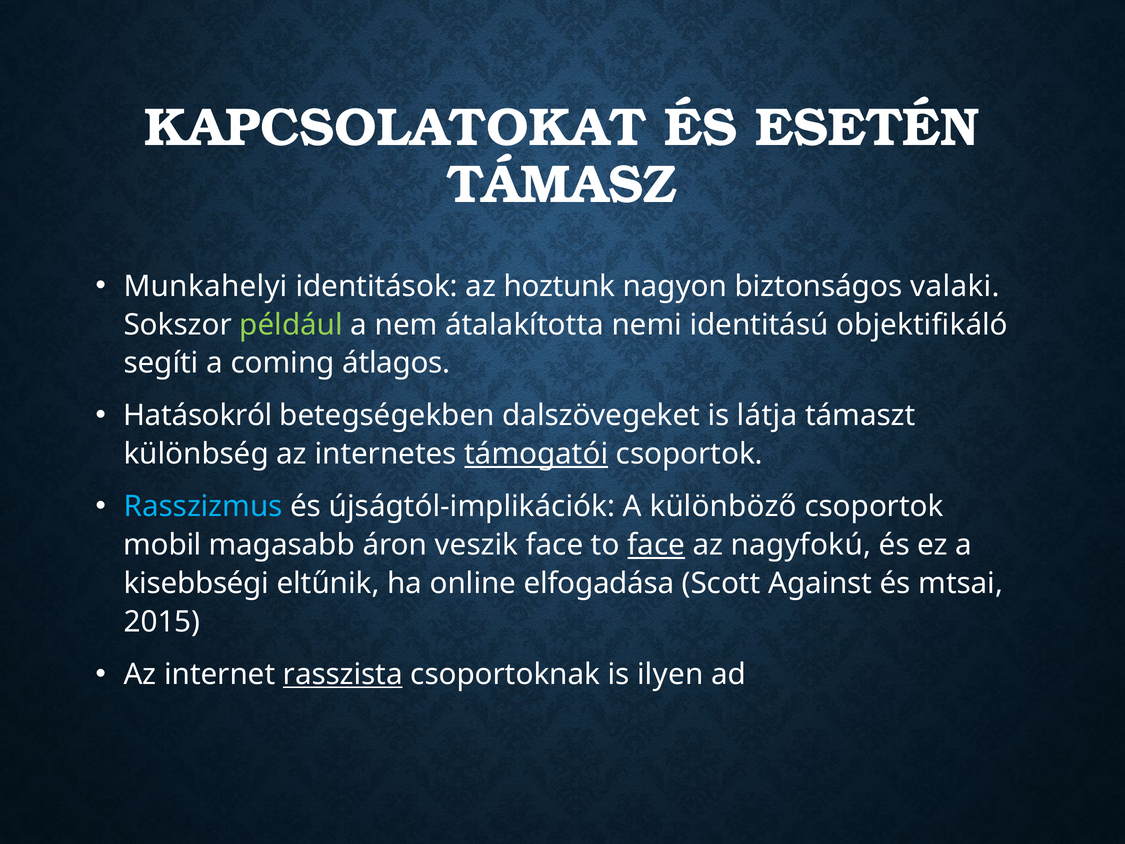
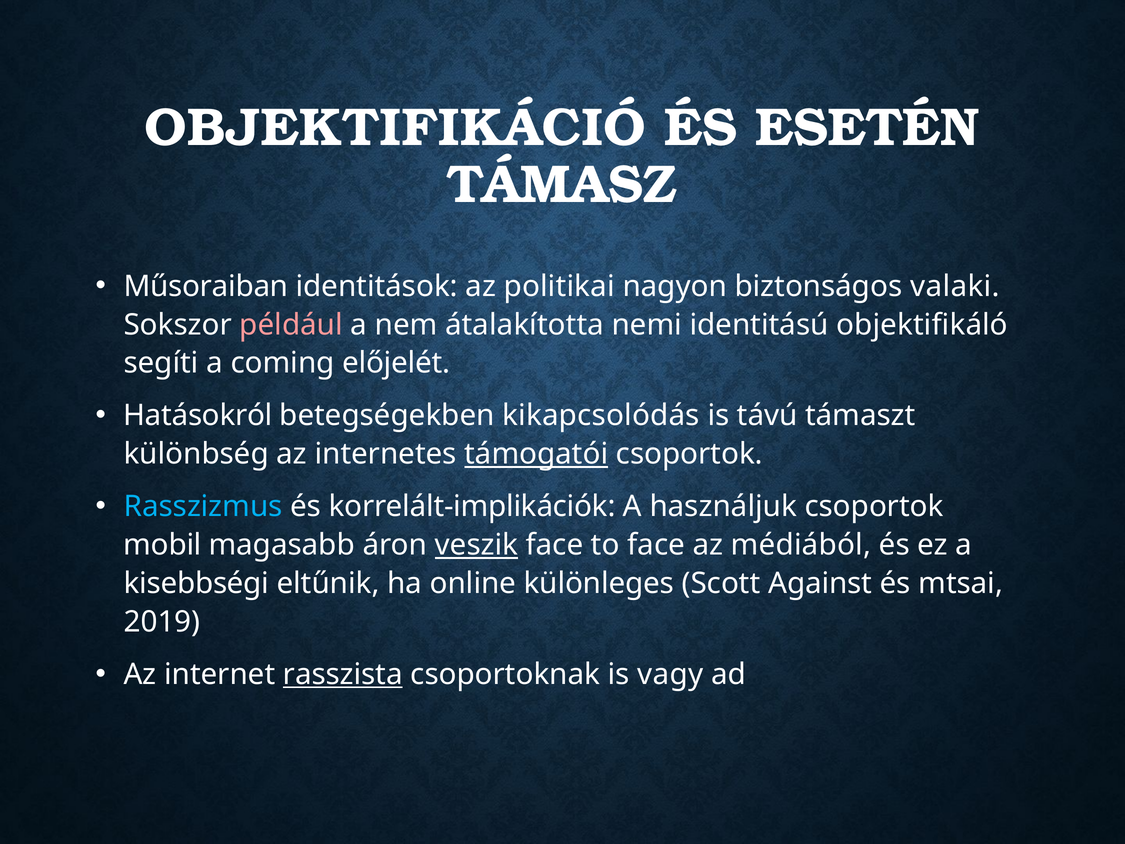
KAPCSOLATOKAT: KAPCSOLATOKAT -> OBJEKTIFIKÁCIÓ
Munkahelyi: Munkahelyi -> Műsoraiban
hoztunk: hoztunk -> politikai
például colour: light green -> pink
átlagos: átlagos -> előjelét
dalszövegeket: dalszövegeket -> kikapcsolódás
látja: látja -> távú
újságtól-implikációk: újságtól-implikációk -> korrelált-implikációk
különböző: különböző -> használjuk
veszik underline: none -> present
face at (656, 545) underline: present -> none
nagyfokú: nagyfokú -> médiából
elfogadása: elfogadása -> különleges
2015: 2015 -> 2019
ilyen: ilyen -> vagy
